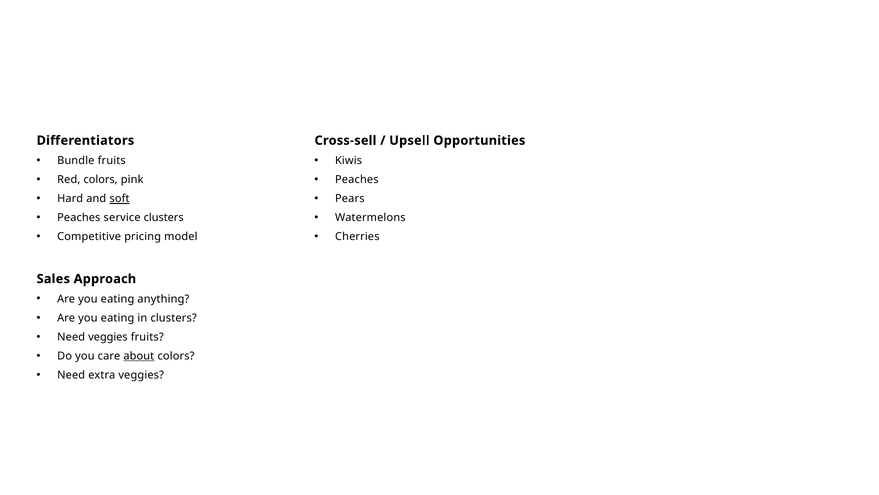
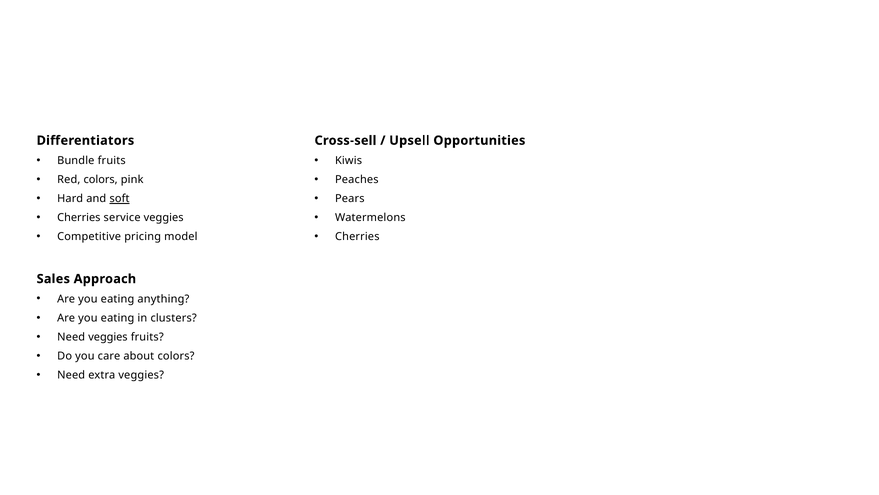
Peaches at (79, 218): Peaches -> Cherries
service clusters: clusters -> veggies
about underline: present -> none
